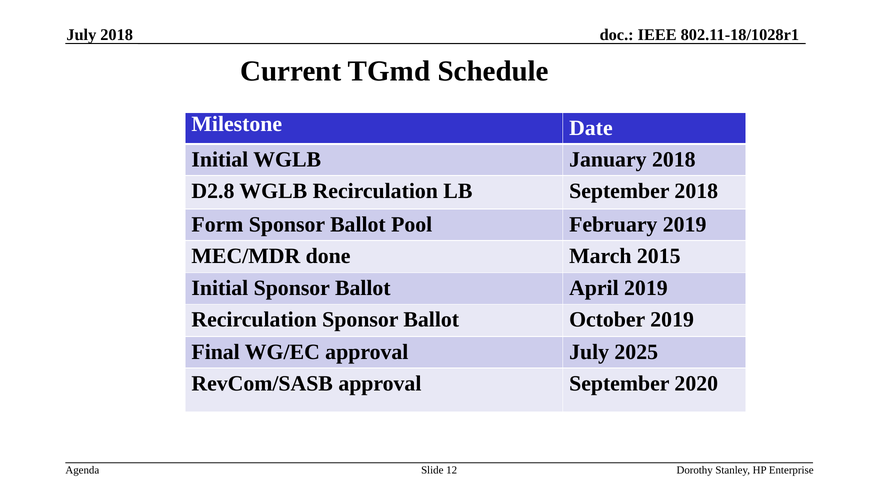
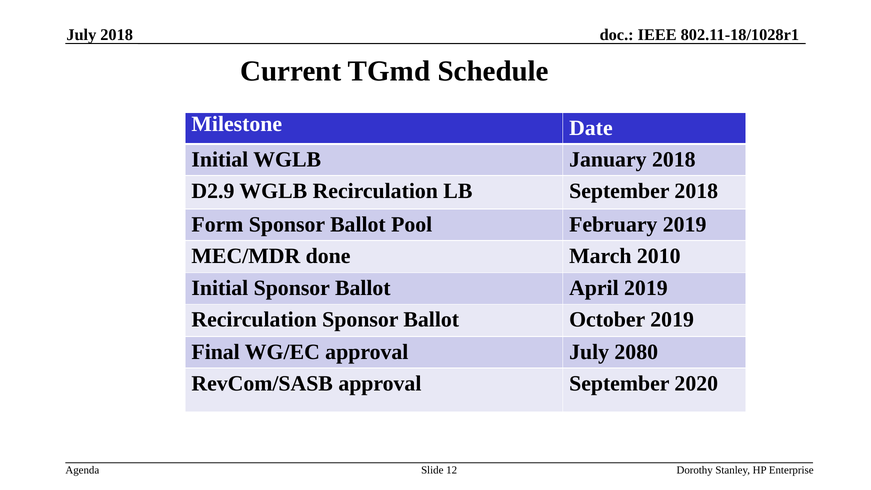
D2.8: D2.8 -> D2.9
2015: 2015 -> 2010
2025: 2025 -> 2080
